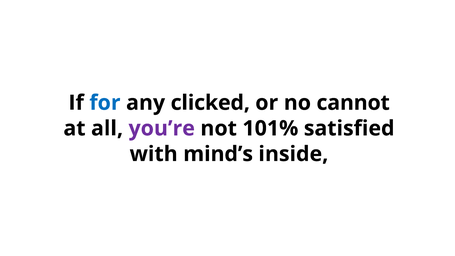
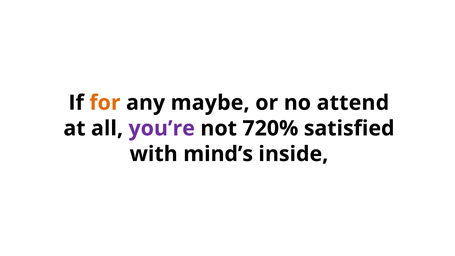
for colour: blue -> orange
clicked: clicked -> maybe
cannot: cannot -> attend
101%: 101% -> 720%
